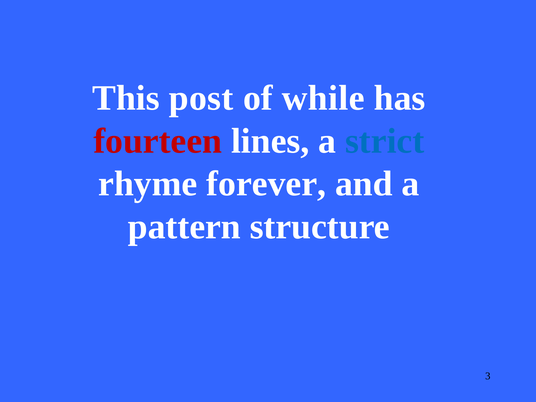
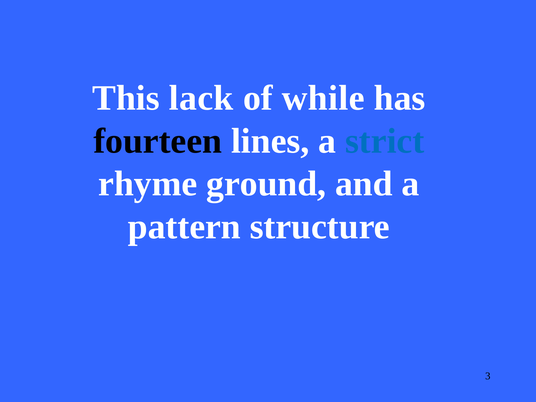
post: post -> lack
fourteen colour: red -> black
forever: forever -> ground
